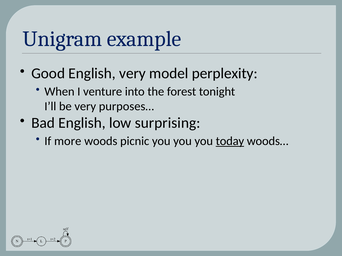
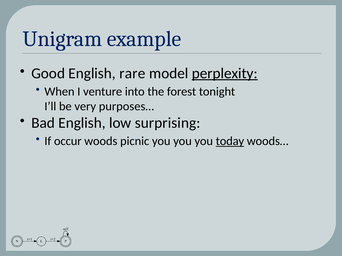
English very: very -> rare
perplexity underline: none -> present
more: more -> occur
